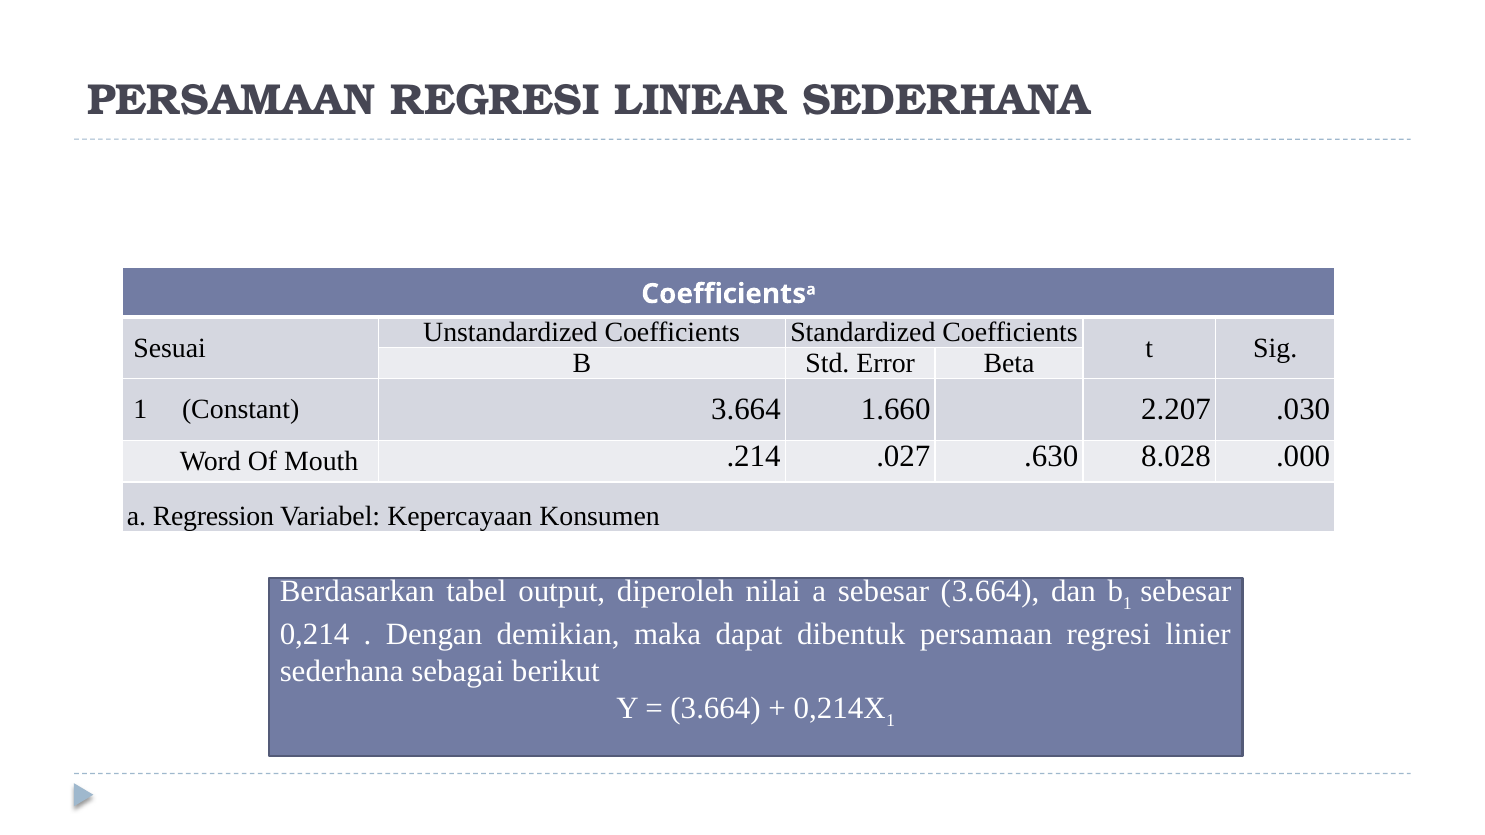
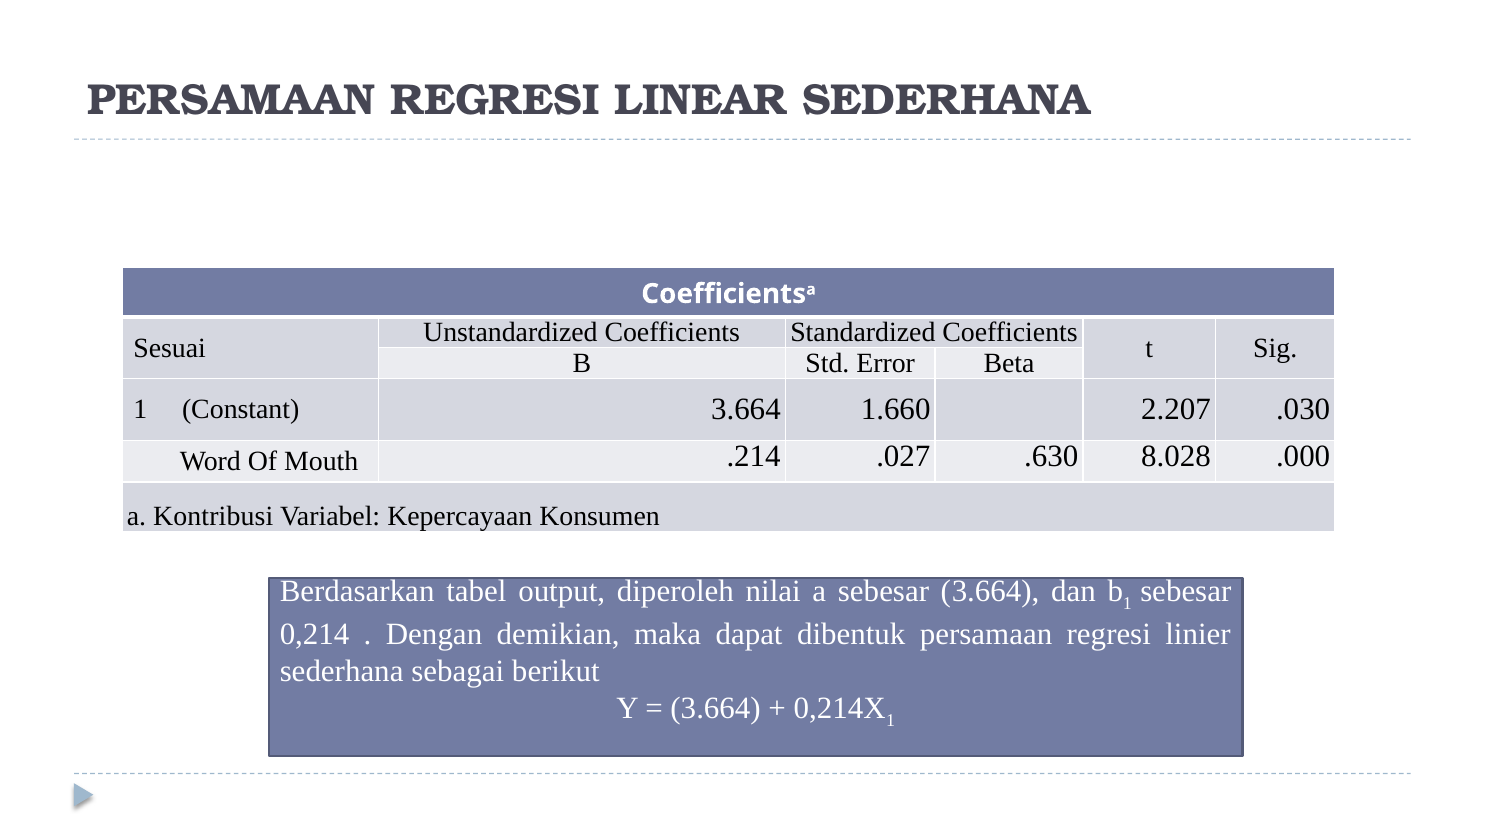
Regression: Regression -> Kontribusi
